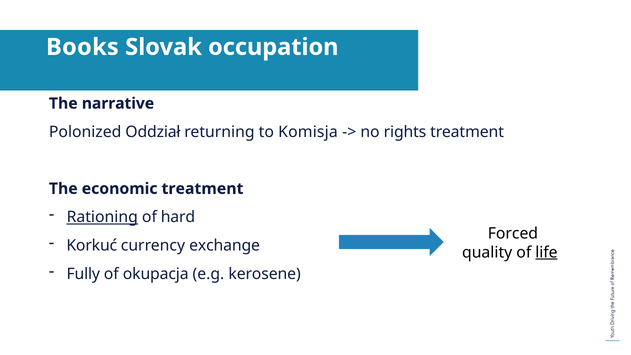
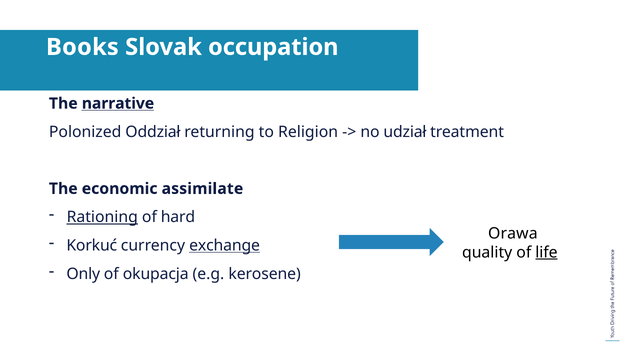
narrative underline: none -> present
Komisja: Komisja -> Religion
rights: rights -> udział
economic treatment: treatment -> assimilate
Forced: Forced -> Orawa
exchange underline: none -> present
Fully: Fully -> Only
